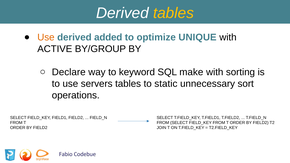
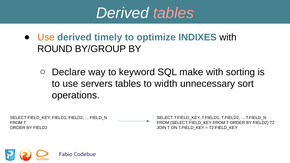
tables at (173, 13) colour: yellow -> pink
added: added -> timely
UNIQUE: UNIQUE -> INDIXES
ACTIVE: ACTIVE -> ROUND
static: static -> width
